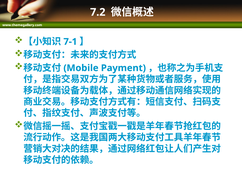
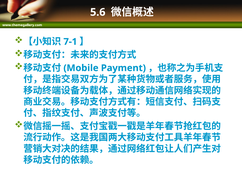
7.2: 7.2 -> 5.6
